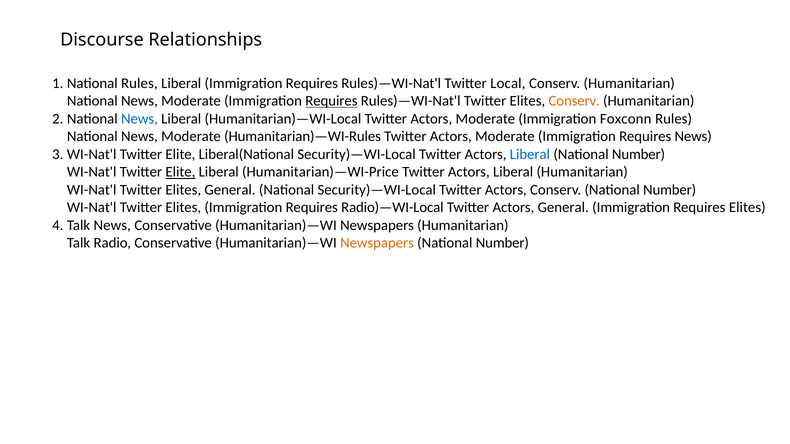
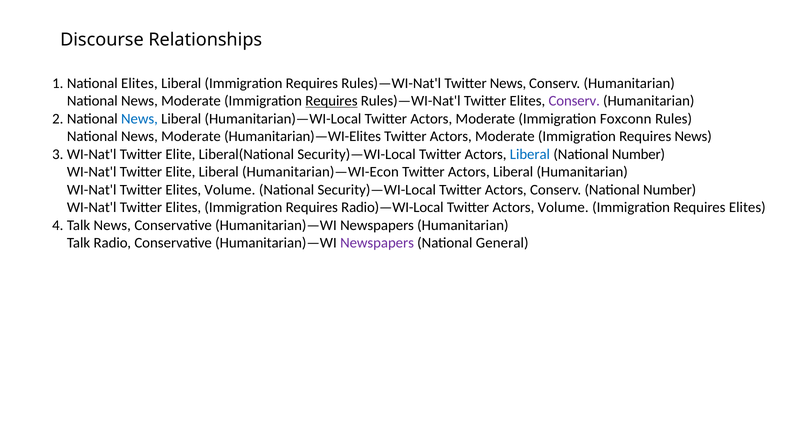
Rules at (139, 83): Rules -> Elites
Twitter Local: Local -> News
Conserv at (574, 101) colour: orange -> purple
Humanitarian)—WI-Rules: Humanitarian)—WI-Rules -> Humanitarian)—WI-Elites
Elite at (180, 172) underline: present -> none
Humanitarian)—WI-Price: Humanitarian)—WI-Price -> Humanitarian)—WI-Econ
Elites General: General -> Volume
Actors General: General -> Volume
Newspapers at (377, 243) colour: orange -> purple
Number at (502, 243): Number -> General
